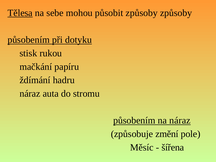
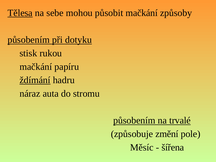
působit způsoby: způsoby -> mačkání
ždímání underline: none -> present
na náraz: náraz -> trvalé
